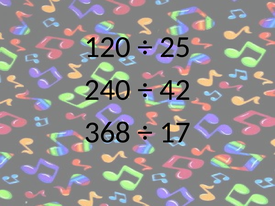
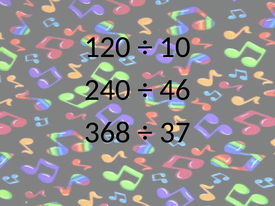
25: 25 -> 10
42: 42 -> 46
17: 17 -> 37
